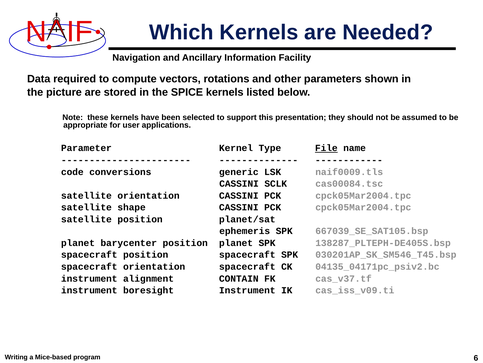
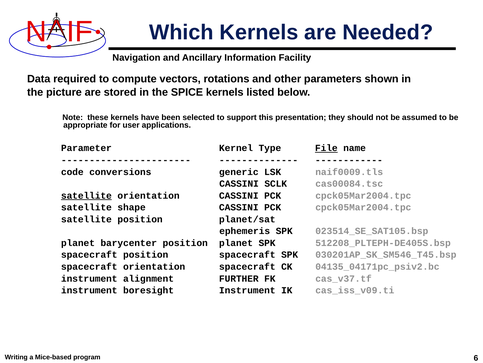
satellite at (86, 195) underline: none -> present
667039_SE_SAT105.bsp: 667039_SE_SAT105.bsp -> 023514_SE_SAT105.bsp
138287_PLTEPH-DE405S.bsp: 138287_PLTEPH-DE405S.bsp -> 512208_PLTEPH-DE405S.bsp
CONTAIN: CONTAIN -> FURTHER
